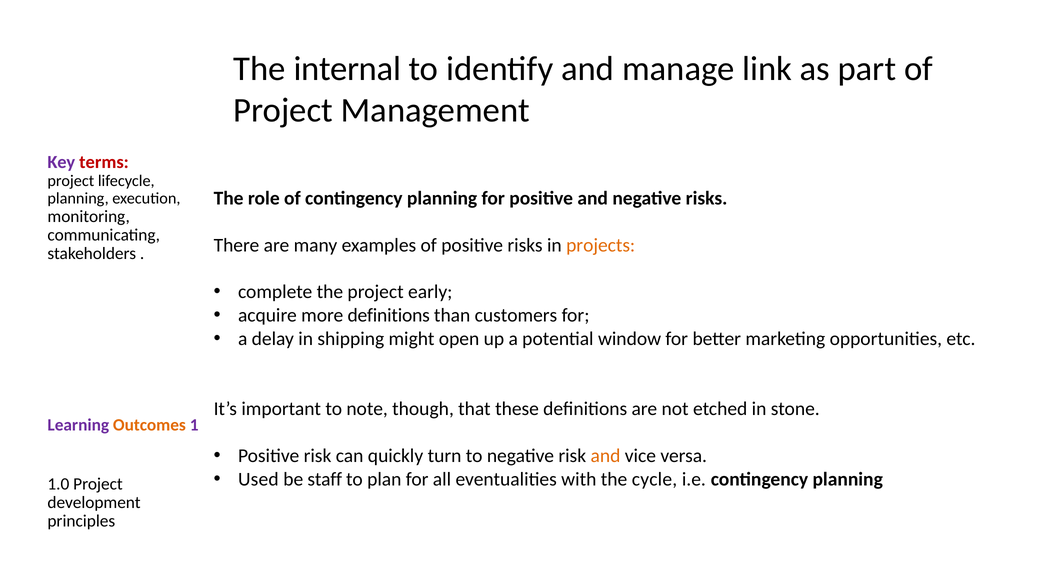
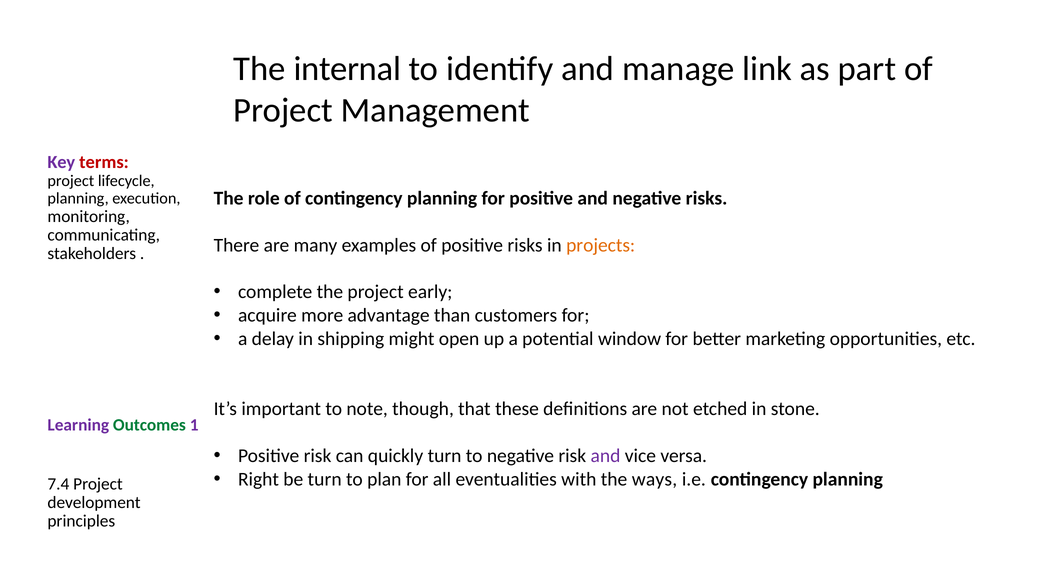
more definitions: definitions -> advantage
Outcomes colour: orange -> green
and at (605, 456) colour: orange -> purple
Used: Used -> Right
be staff: staff -> turn
cycle: cycle -> ways
1.0: 1.0 -> 7.4
